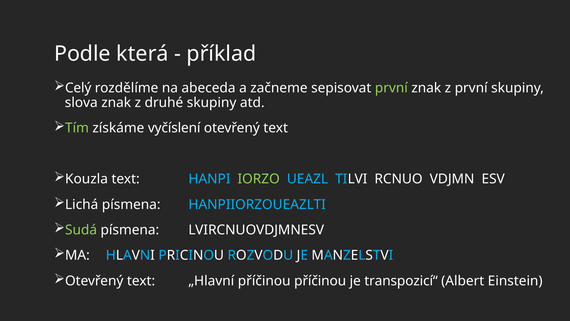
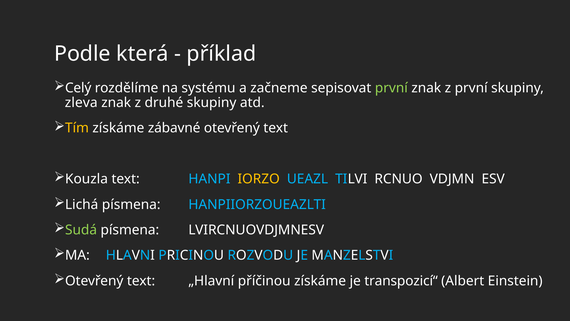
abeceda: abeceda -> systému
slova: slova -> zleva
Tím colour: light green -> yellow
vyčíslení: vyčíslení -> zábavné
IORZO colour: light green -> yellow
příčinou příčinou: příčinou -> získáme
